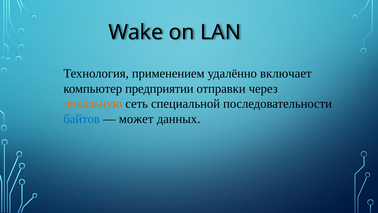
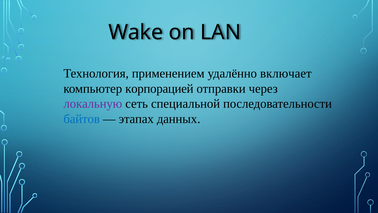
предприятии: предприятии -> корпорацией
локальную colour: orange -> purple
может: может -> этапах
